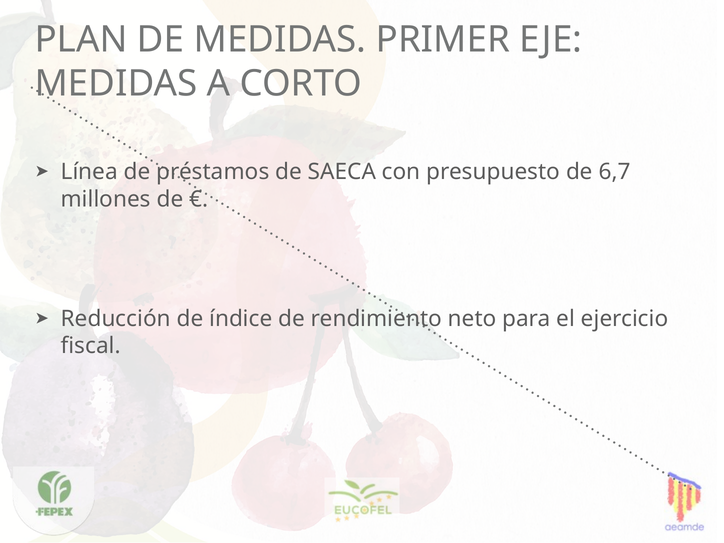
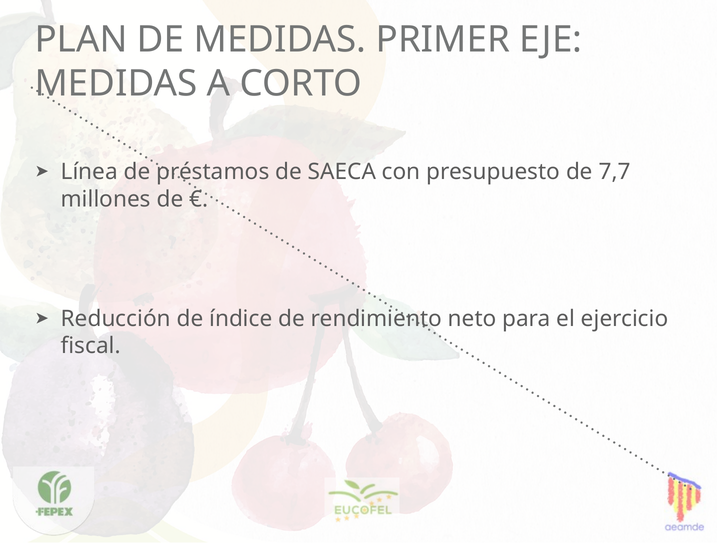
6,7: 6,7 -> 7,7
